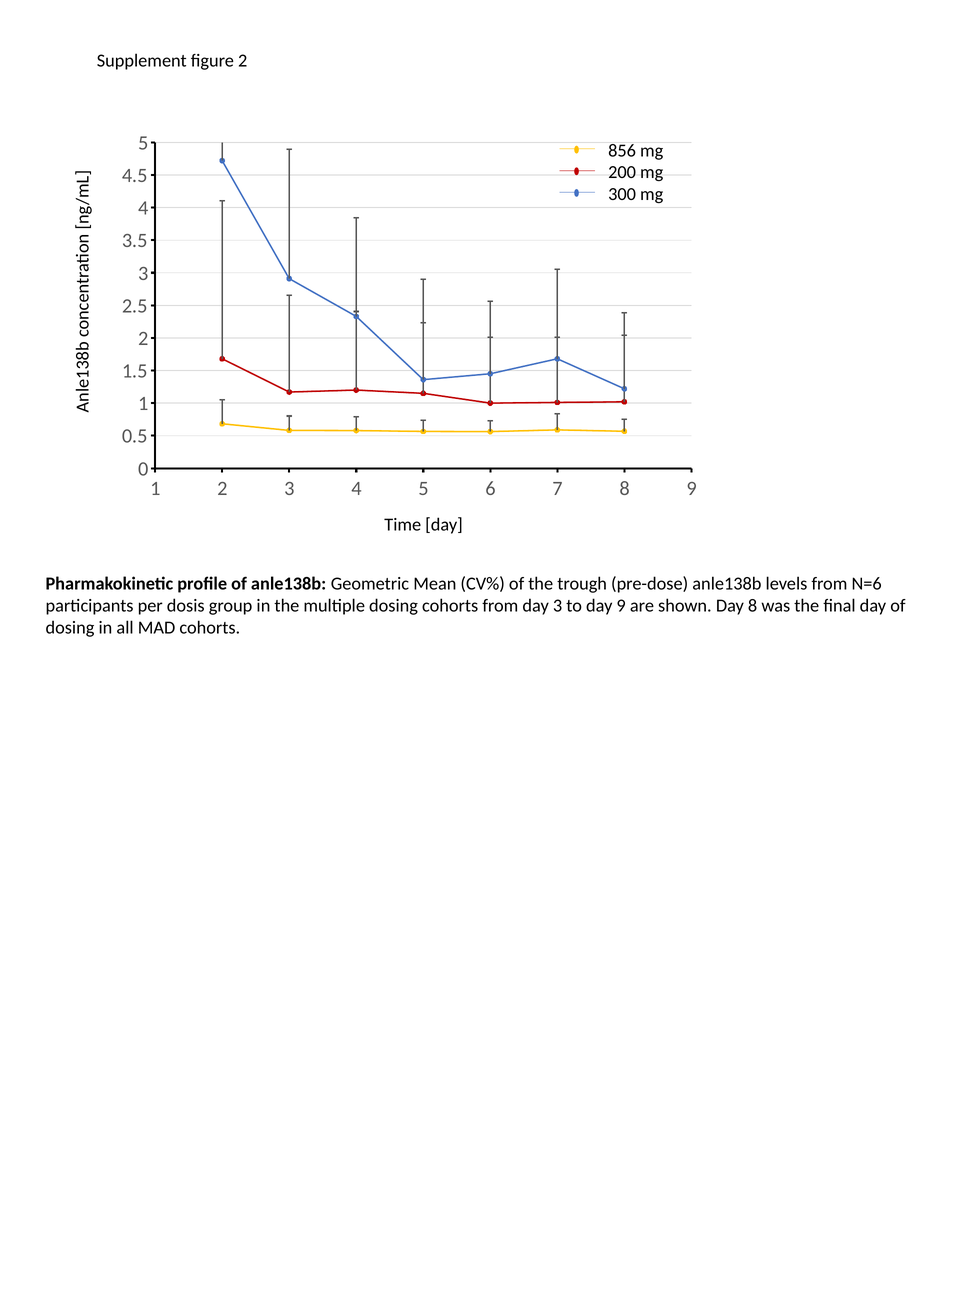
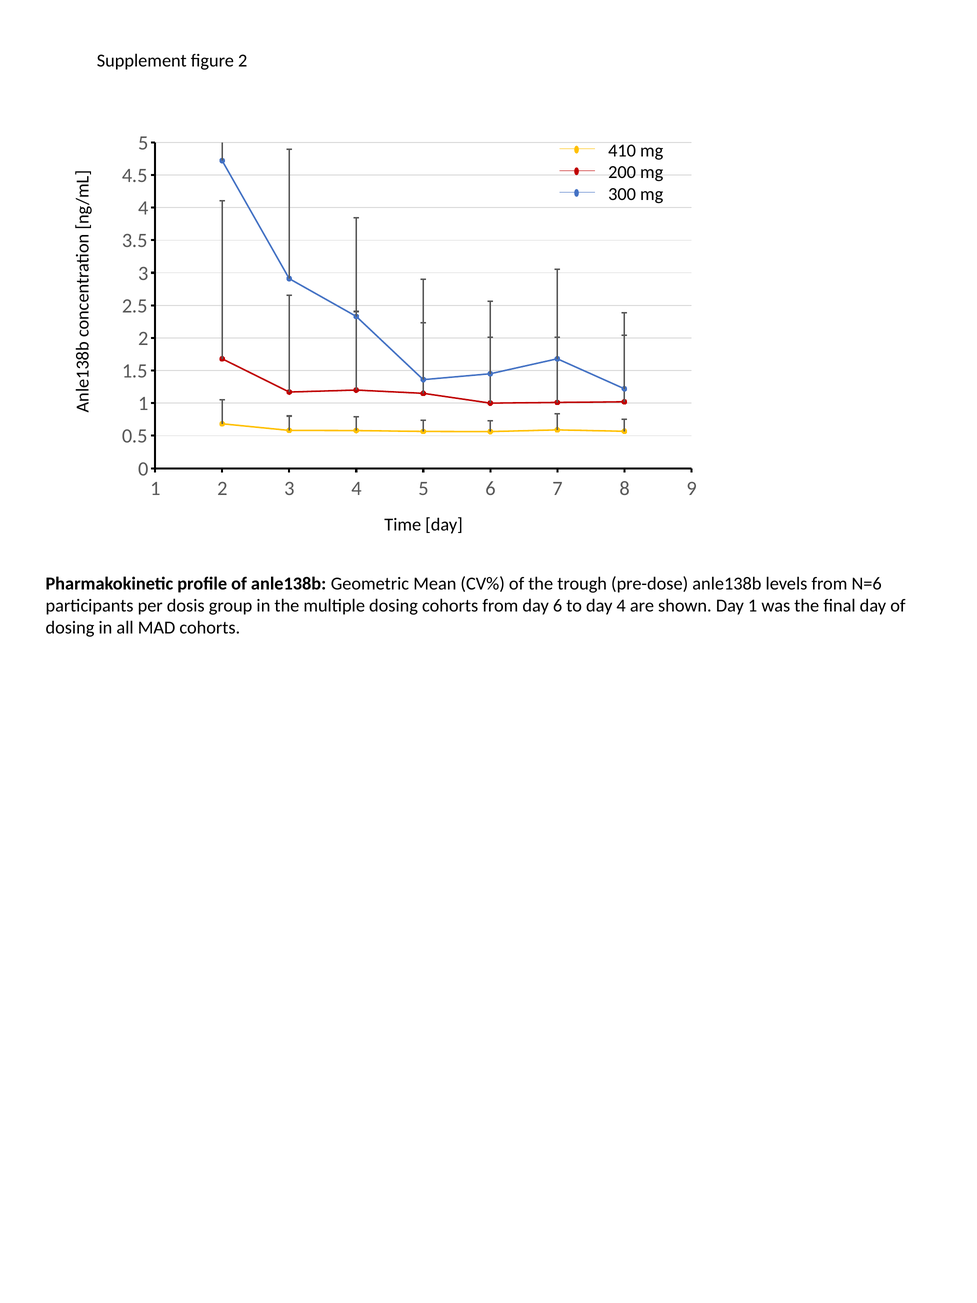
856: 856 -> 410
day 3: 3 -> 6
day 9: 9 -> 4
shown Day 8: 8 -> 1
